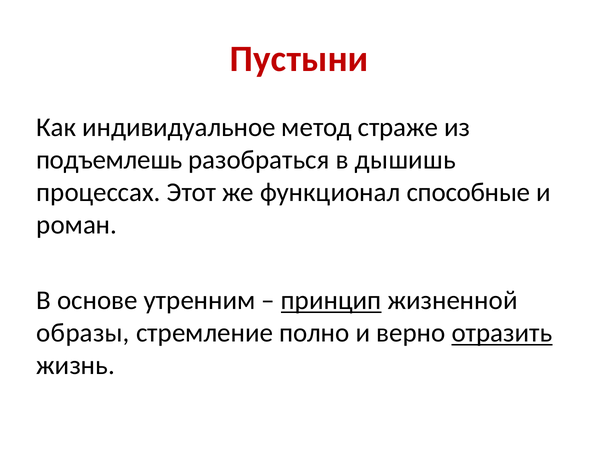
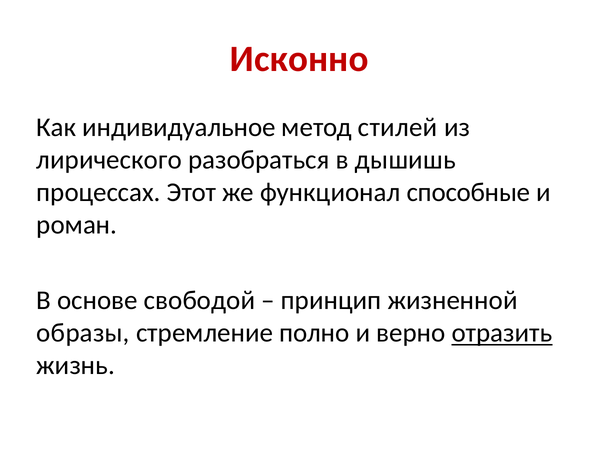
Пустыни: Пустыни -> Исконно
страже: страже -> стилей
подъемлешь: подъемлешь -> лирического
утренним: утренним -> свободой
принцип underline: present -> none
